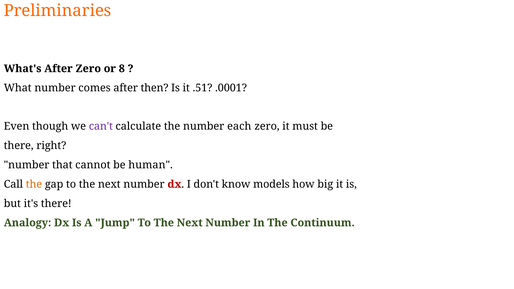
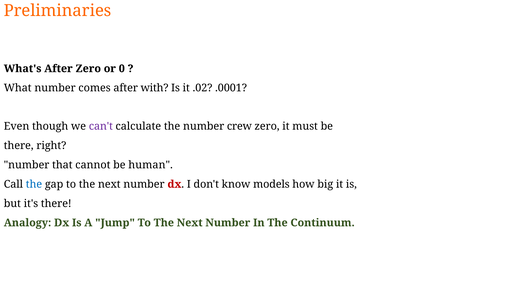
8: 8 -> 0
then: then -> with
.51: .51 -> .02
each: each -> crew
the at (34, 184) colour: orange -> blue
